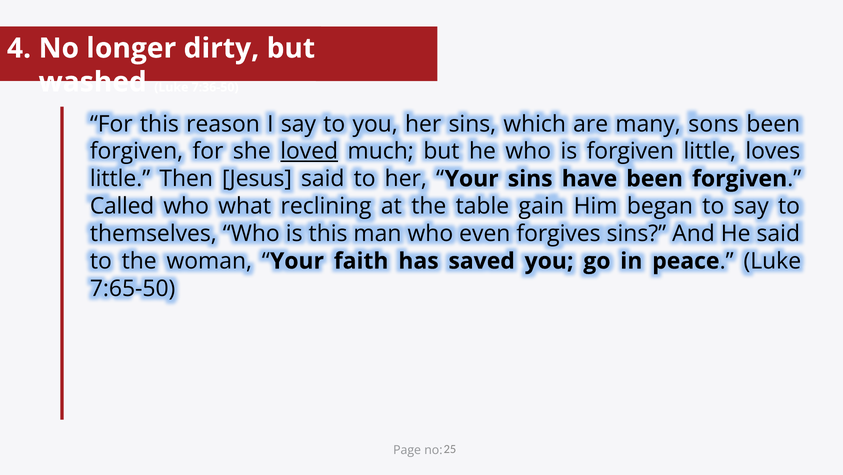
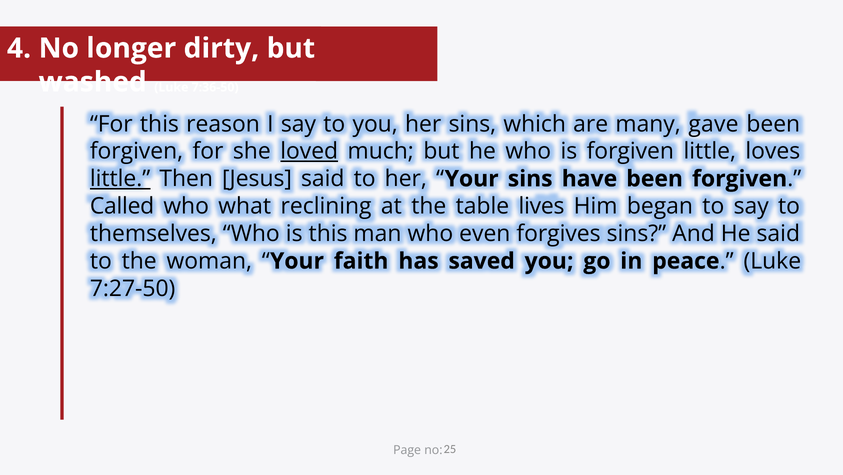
sons: sons -> gave
little at (120, 179) underline: none -> present
gain: gain -> lives
7:65-50: 7:65-50 -> 7:27-50
